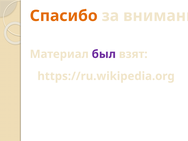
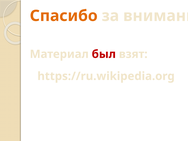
был colour: purple -> red
